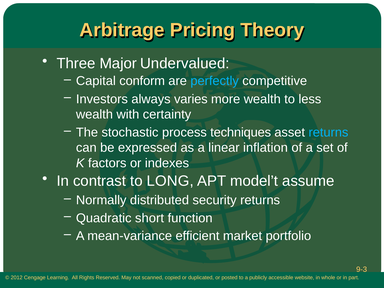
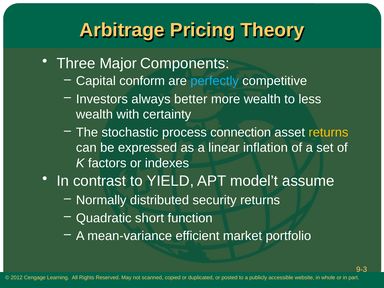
Undervalued: Undervalued -> Components
varies: varies -> better
techniques: techniques -> connection
returns at (328, 132) colour: light blue -> yellow
LONG: LONG -> YIELD
